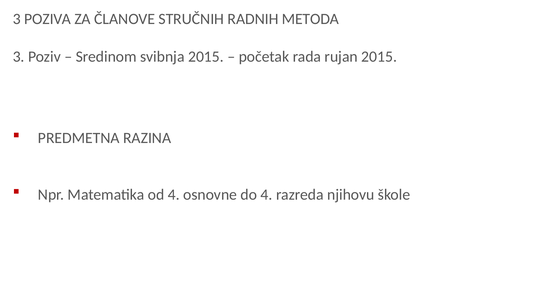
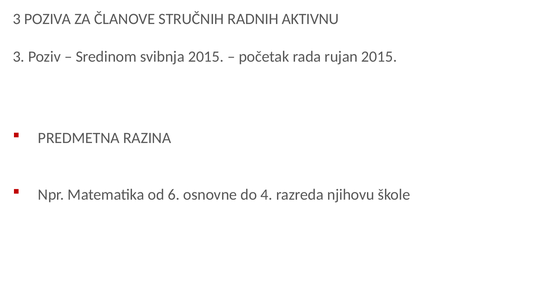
METODA: METODA -> AKTIVNU
od 4: 4 -> 6
